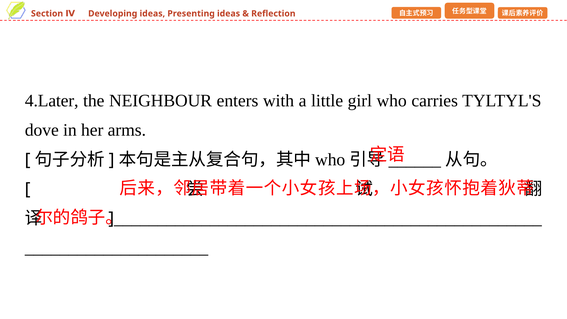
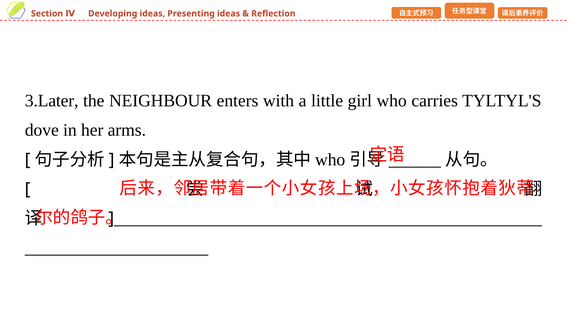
4.Later: 4.Later -> 3.Later
